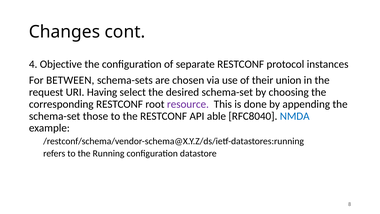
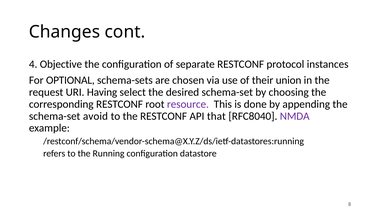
BETWEEN: BETWEEN -> OPTIONAL
those: those -> avoid
able: able -> that
NMDA colour: blue -> purple
